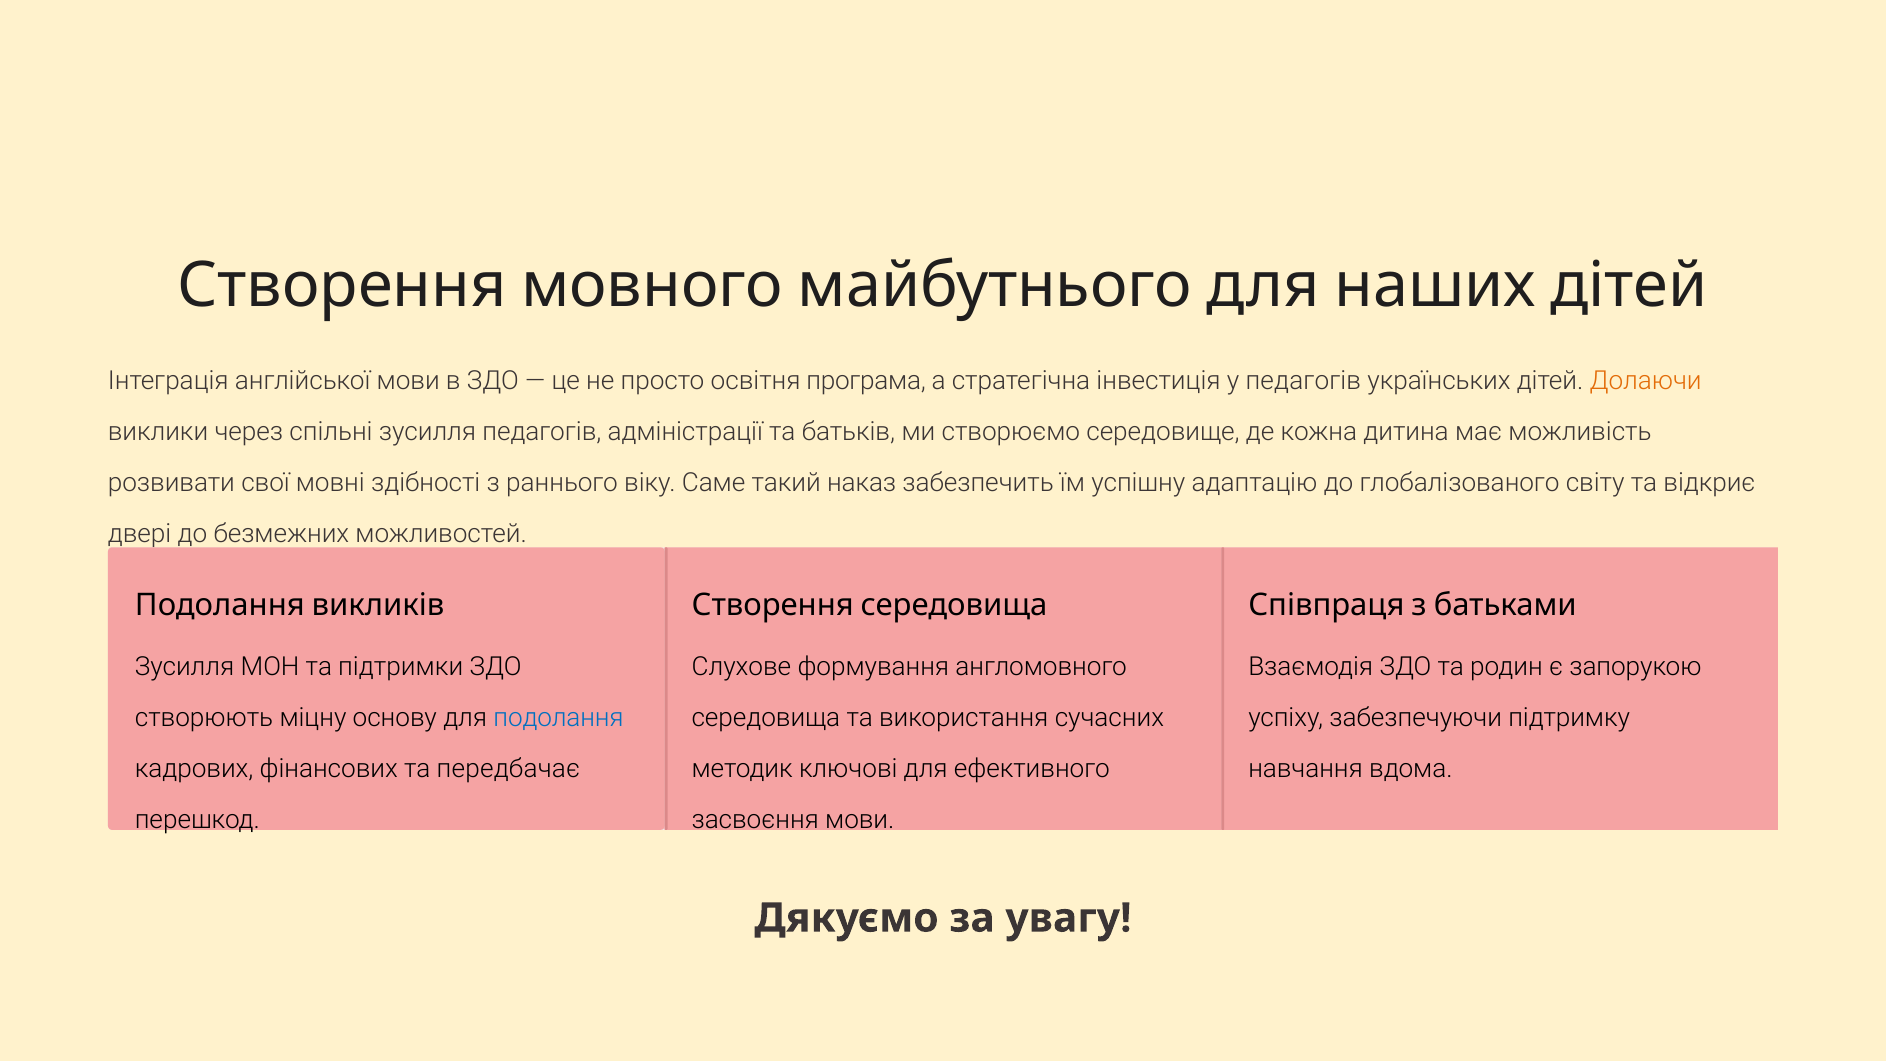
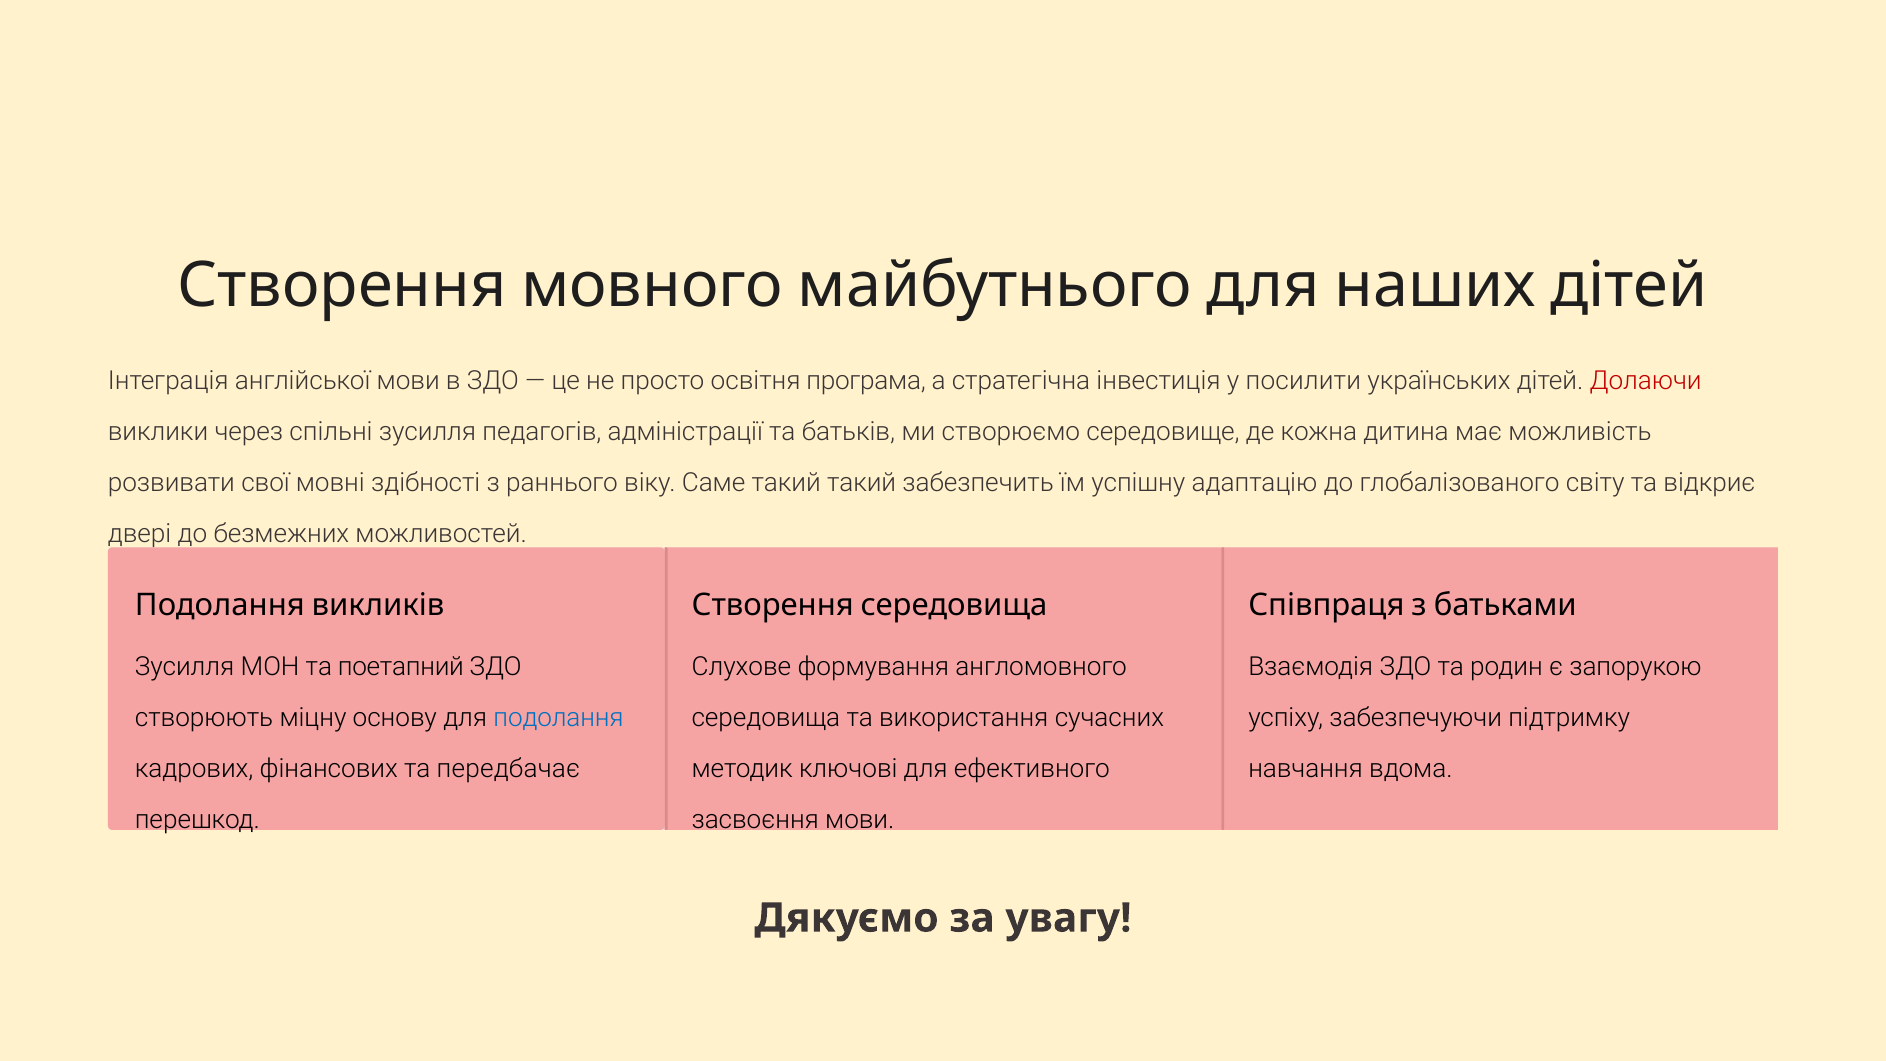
у педагогів: педагогів -> посилити
Долаючи colour: orange -> red
такий наказ: наказ -> такий
підтримки: підтримки -> поетапний
